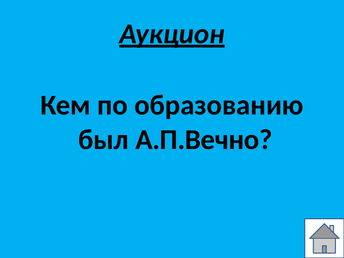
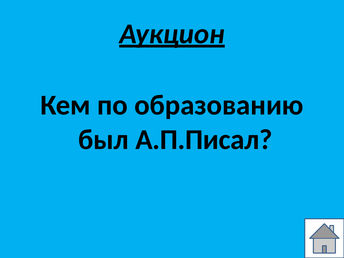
А.П.Вечно: А.П.Вечно -> А.П.Писал
